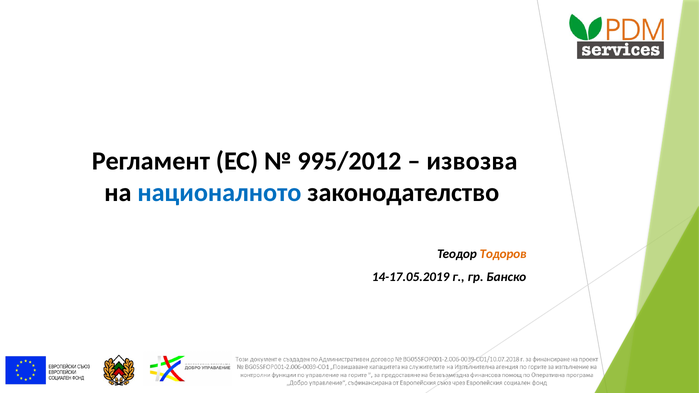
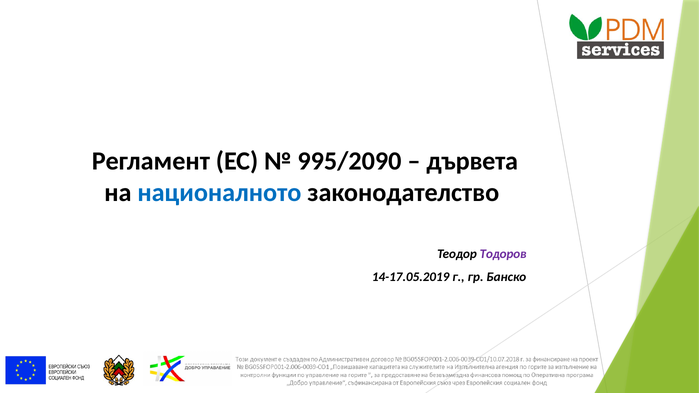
995/2012: 995/2012 -> 995/2090
извозва: извозва -> дървета
Тодоров colour: orange -> purple
